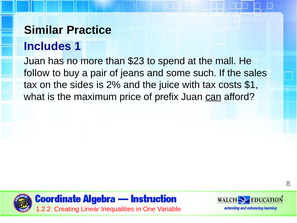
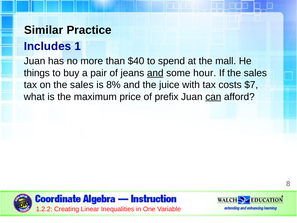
$23: $23 -> $40
follow: follow -> things
and at (155, 73) underline: none -> present
such: such -> hour
on the sides: sides -> sales
2%: 2% -> 8%
$1: $1 -> $7
